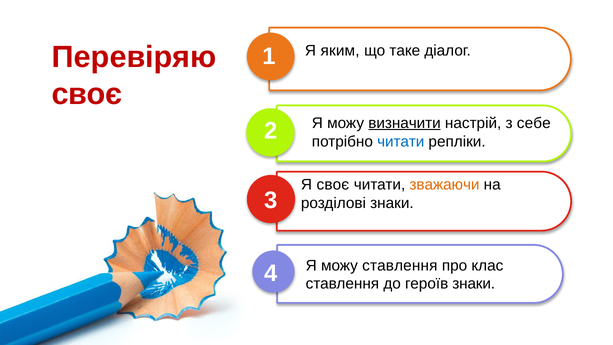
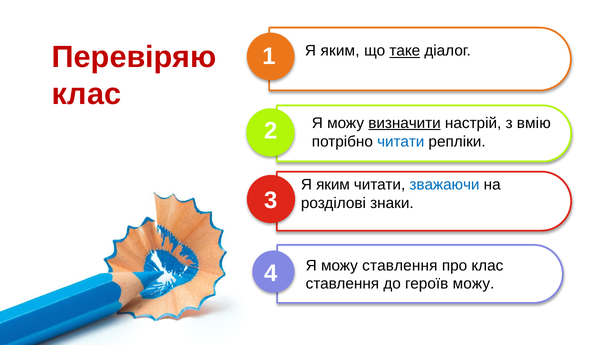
таке underline: none -> present
своє at (87, 94): своє -> клас
себе: себе -> вмію
своє at (333, 185): своє -> яким
зважаючи colour: orange -> blue
героїв знаки: знаки -> можу
